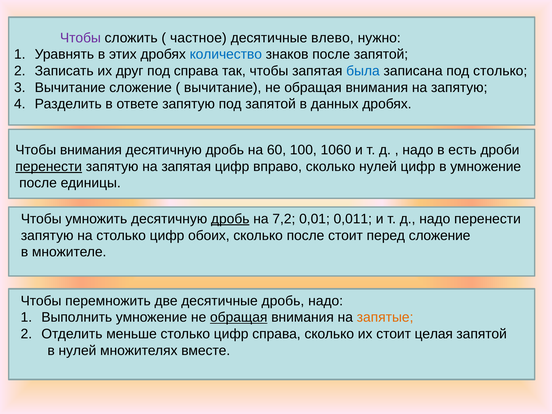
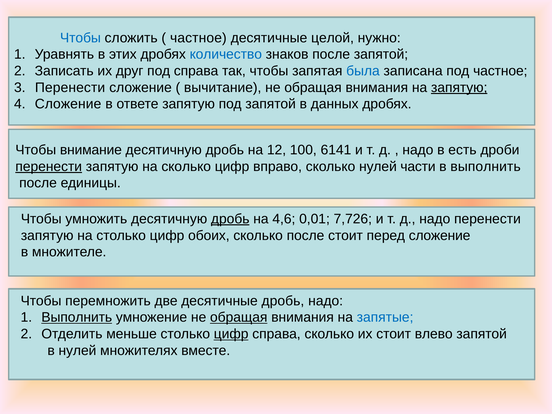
Чтобы at (80, 38) colour: purple -> blue
влево: влево -> целой
под столько: столько -> частное
Вычитание at (70, 88): Вычитание -> Перенести
запятую at (459, 88) underline: none -> present
Разделить at (68, 104): Разделить -> Сложение
Чтобы внимания: внимания -> внимание
60: 60 -> 12
1060: 1060 -> 6141
на запятая: запятая -> сколько
нулей цифр: цифр -> части
в умножение: умножение -> выполнить
7,2: 7,2 -> 4,6
0,011: 0,011 -> 7,726
Выполнить at (77, 317) underline: none -> present
запятые colour: orange -> blue
цифр at (231, 334) underline: none -> present
целая: целая -> влево
